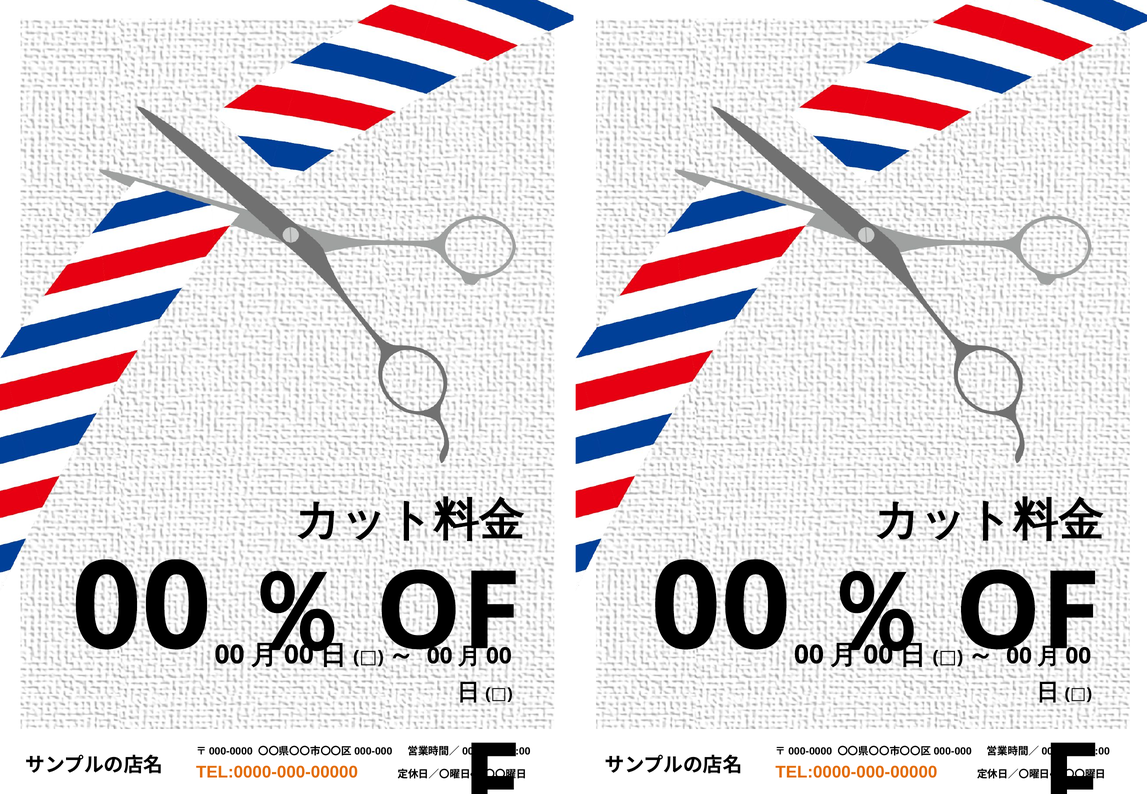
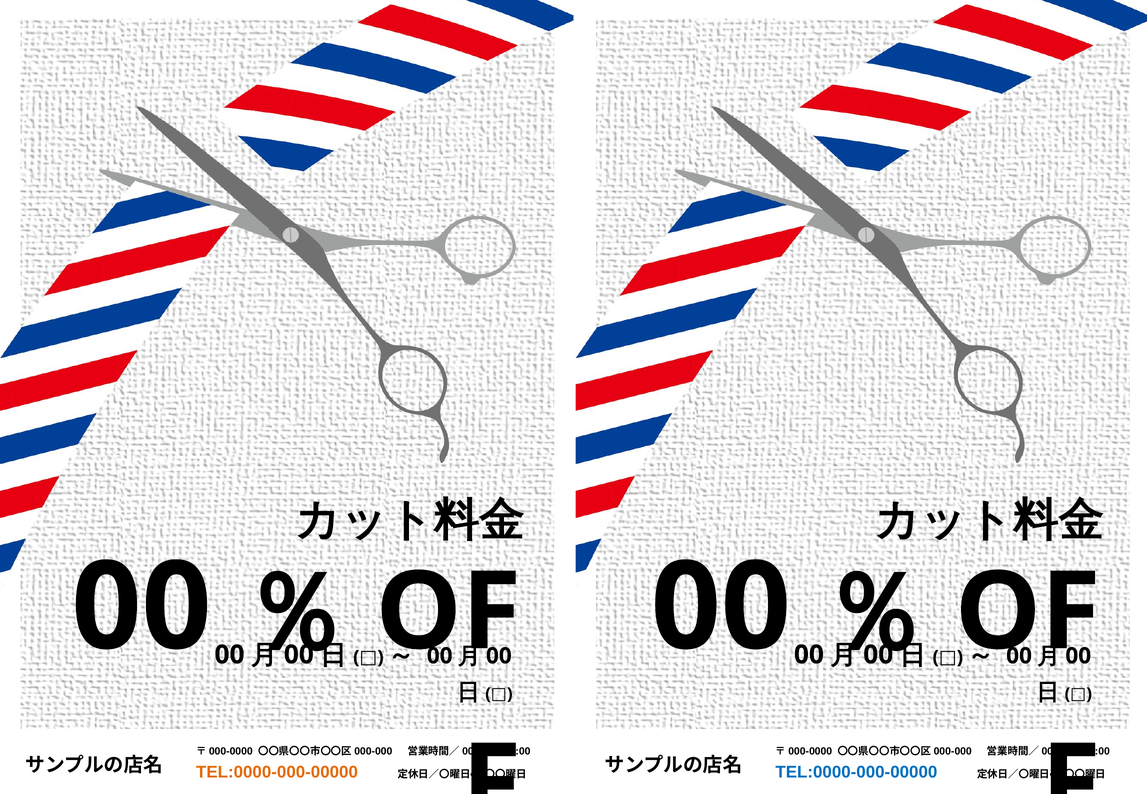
TEL:0000-000-00000 at (856, 772) colour: orange -> blue
